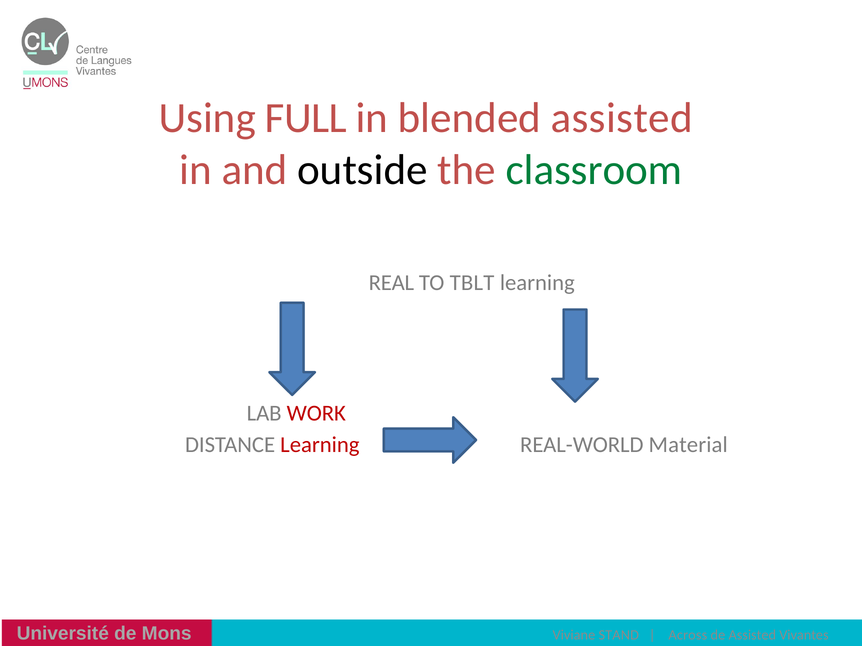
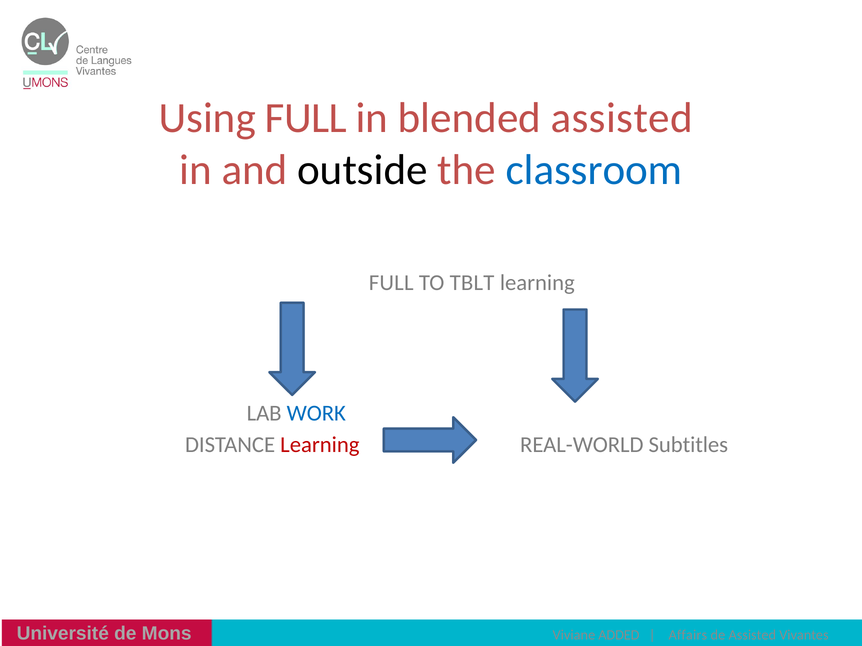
classroom colour: green -> blue
REAL at (391, 283): REAL -> FULL
WORK colour: red -> blue
Material: Material -> Subtitles
STAND: STAND -> ADDED
Across: Across -> Affairs
